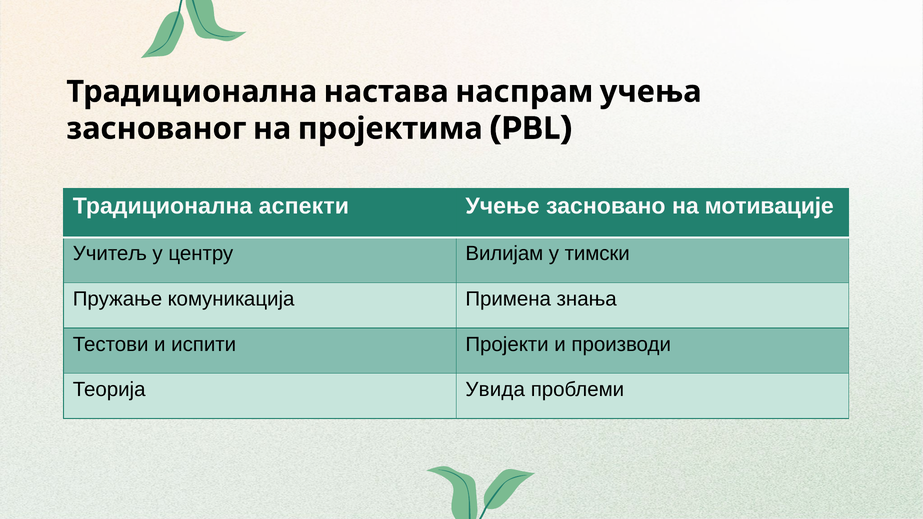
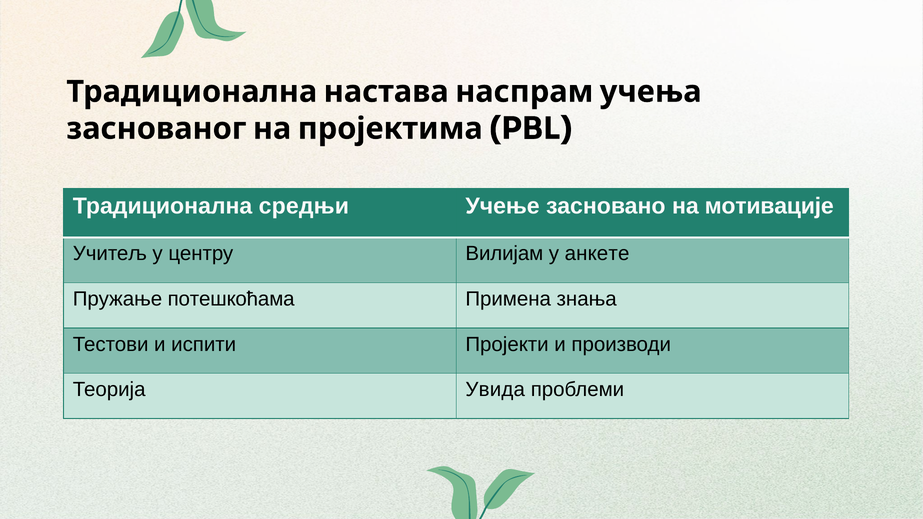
аспекти: аспекти -> средњи
тимски: тимски -> анкете
комуникација: комуникација -> потешкоћама
